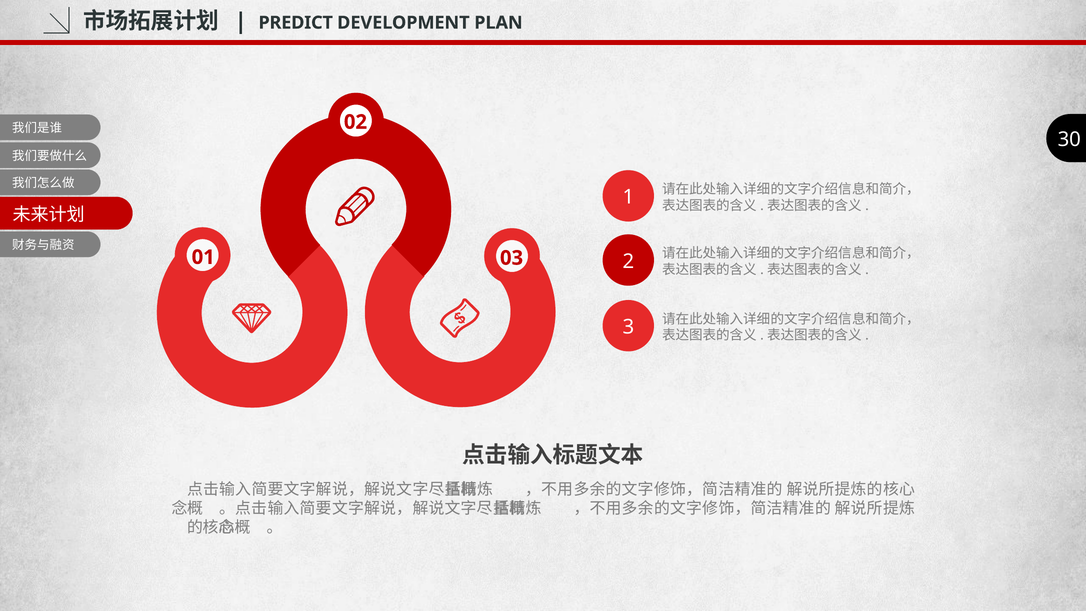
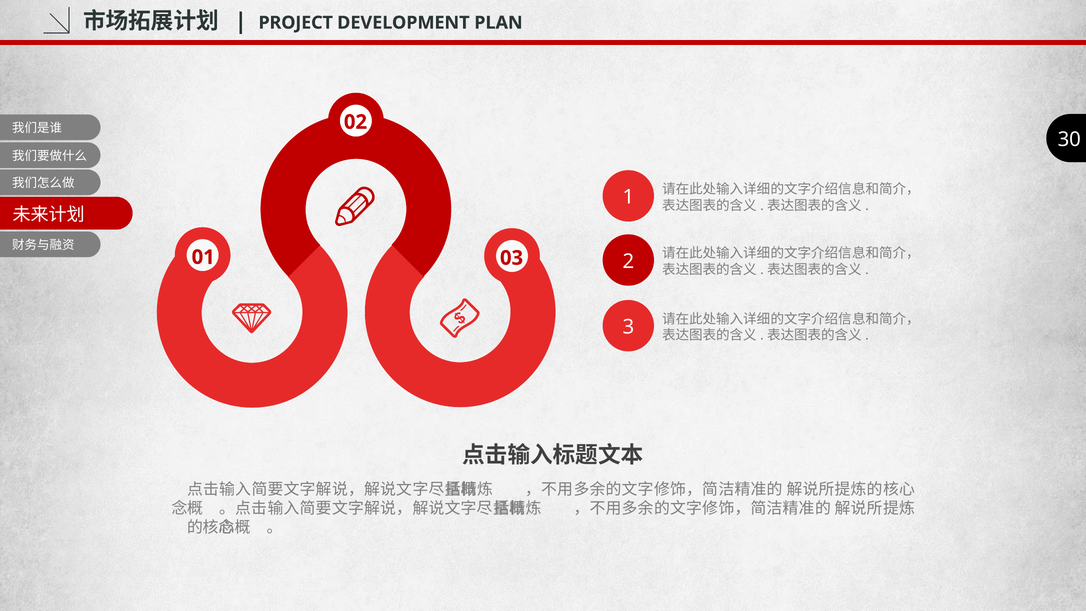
PREDICT: PREDICT -> PROJECT
